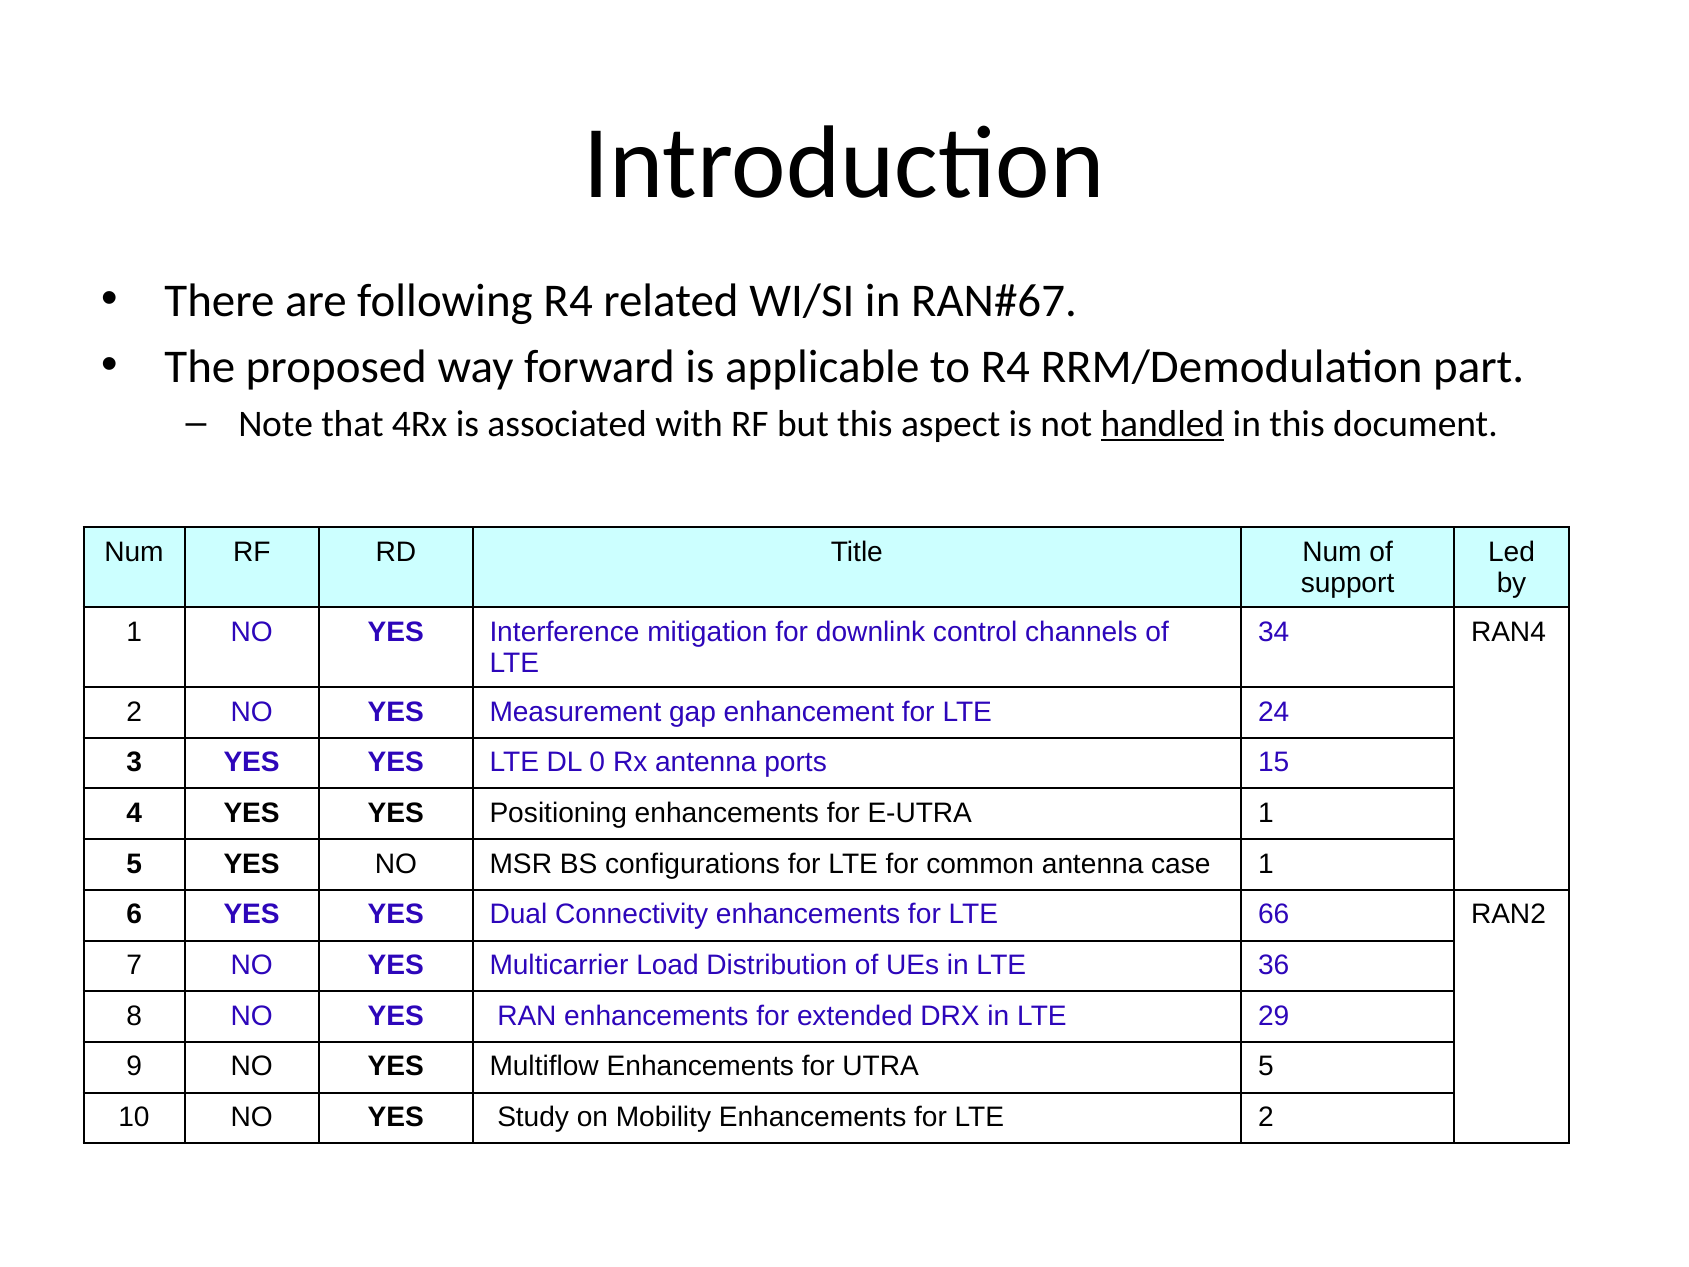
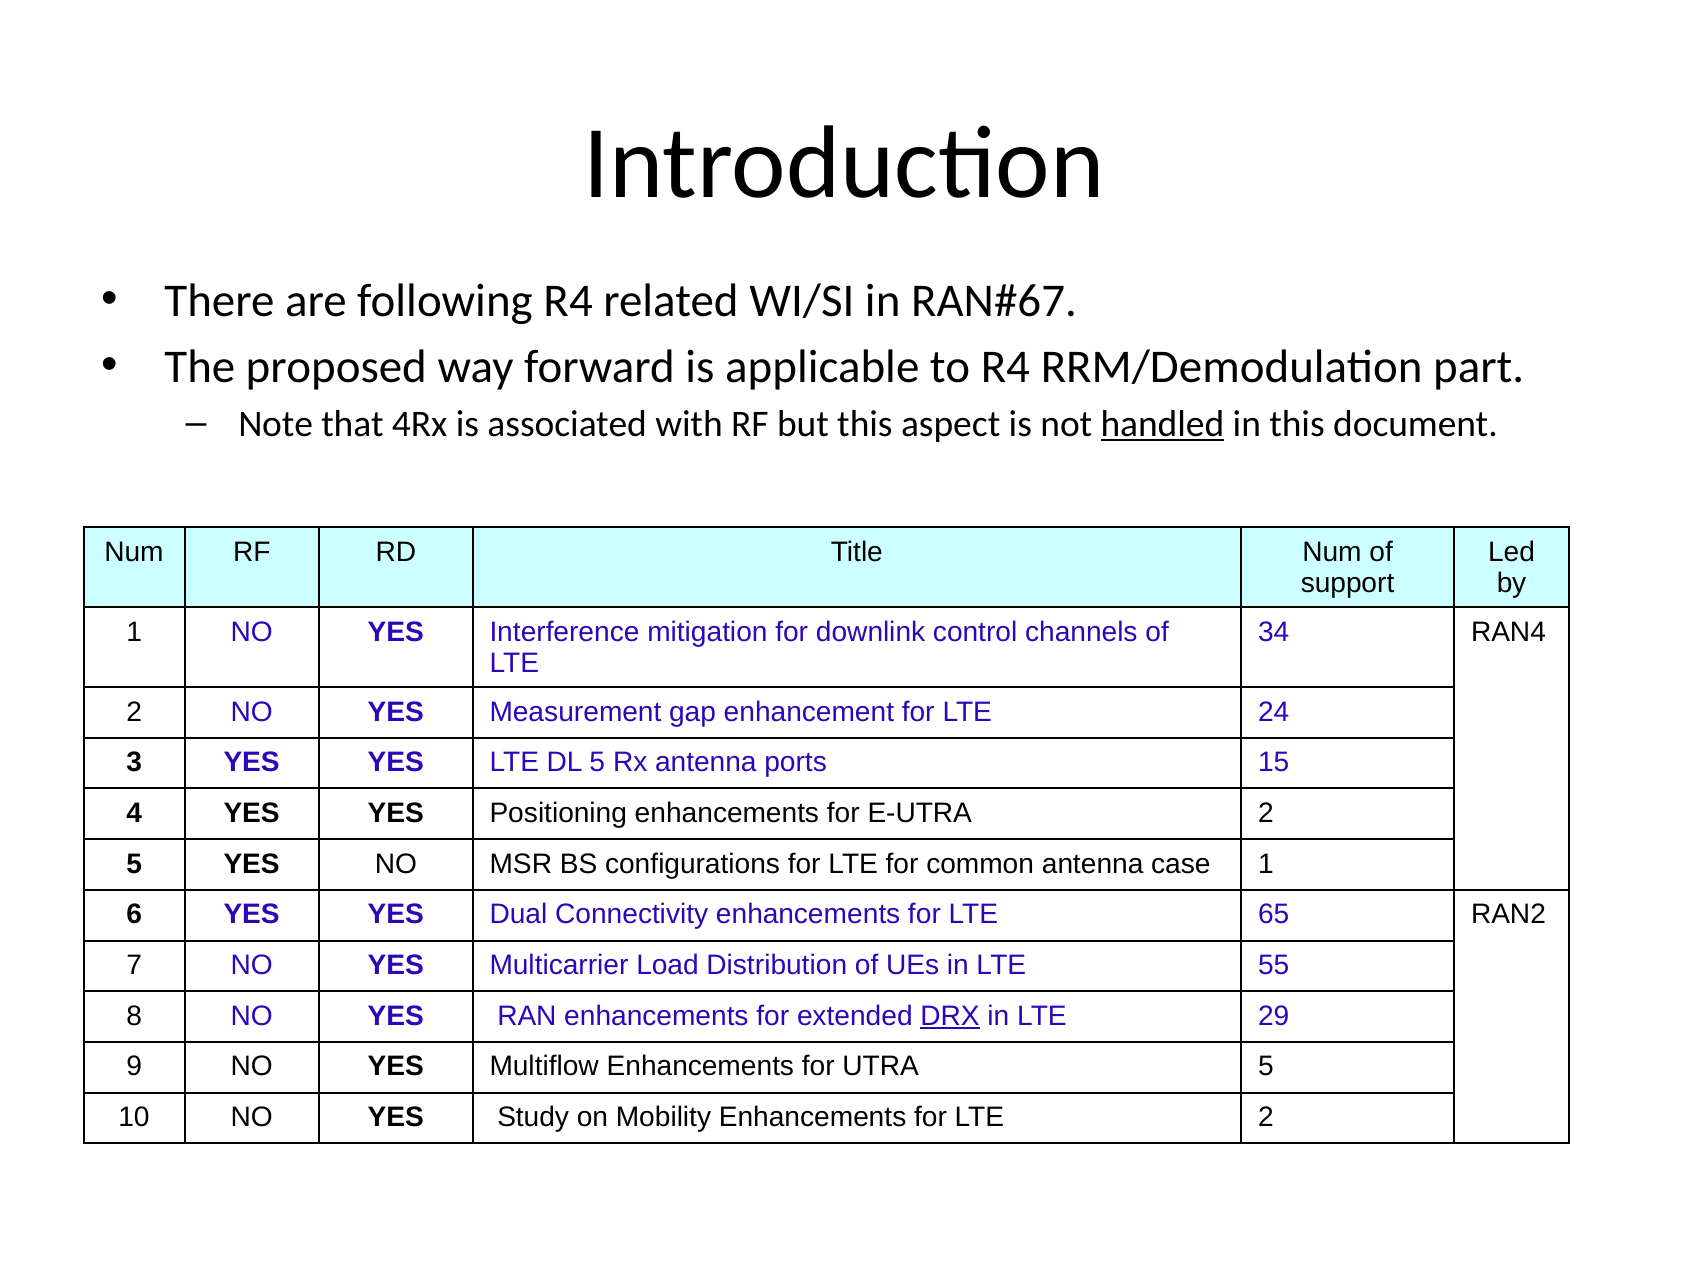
DL 0: 0 -> 5
E-UTRA 1: 1 -> 2
66: 66 -> 65
36: 36 -> 55
DRX underline: none -> present
